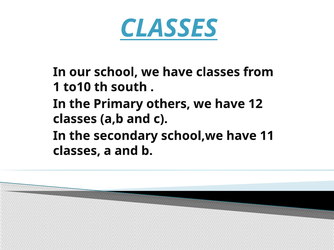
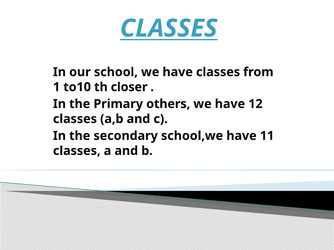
south: south -> closer
